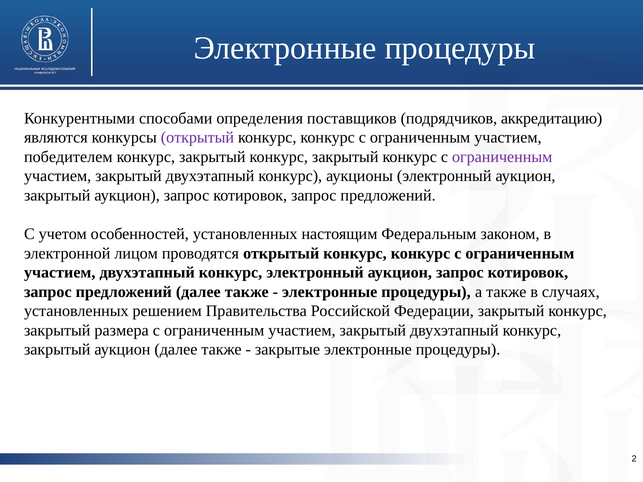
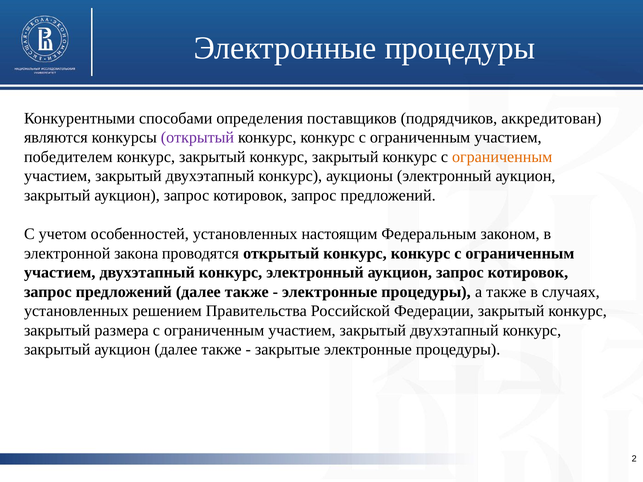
аккредитацию: аккредитацию -> аккредитован
ограниченным at (502, 157) colour: purple -> orange
лицом: лицом -> закона
